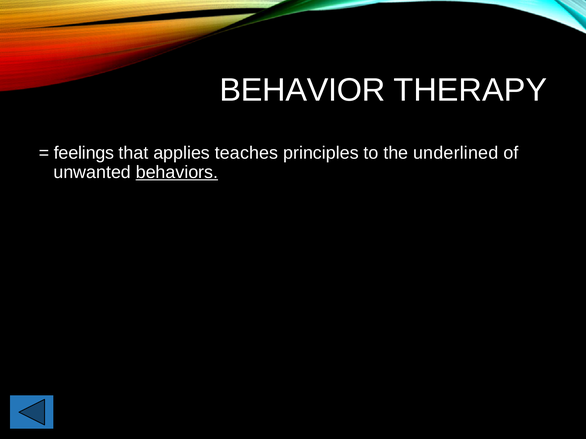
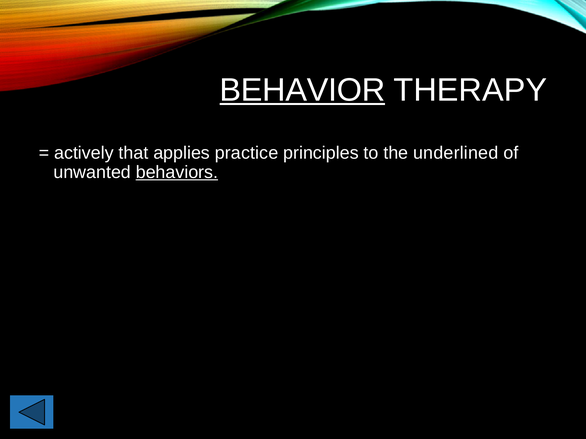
BEHAVIOR underline: none -> present
feelings: feelings -> actively
teaches: teaches -> practice
